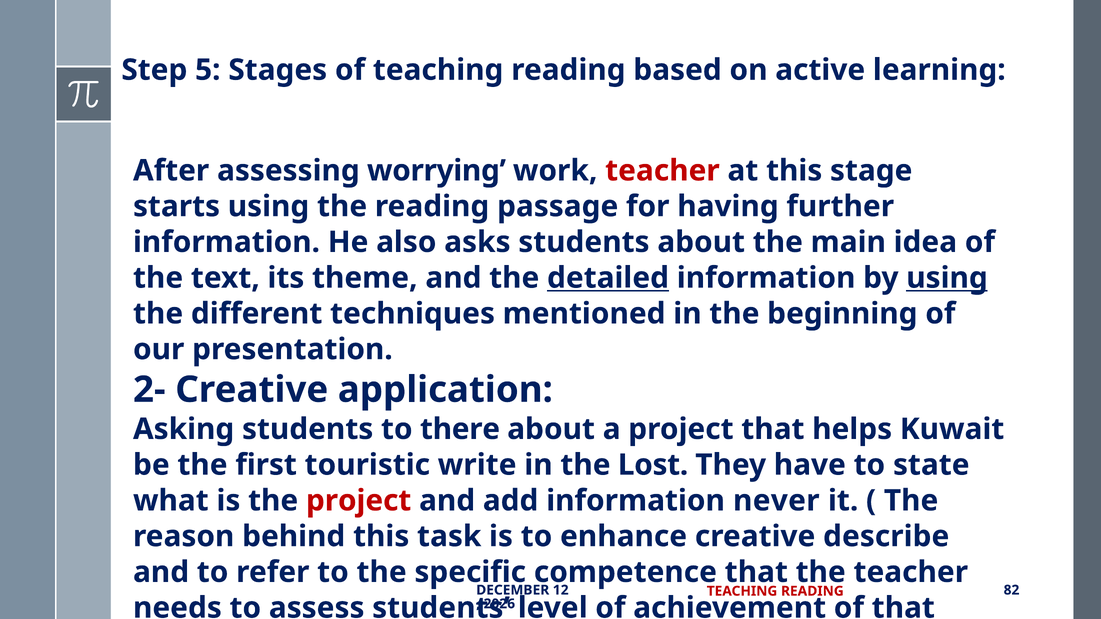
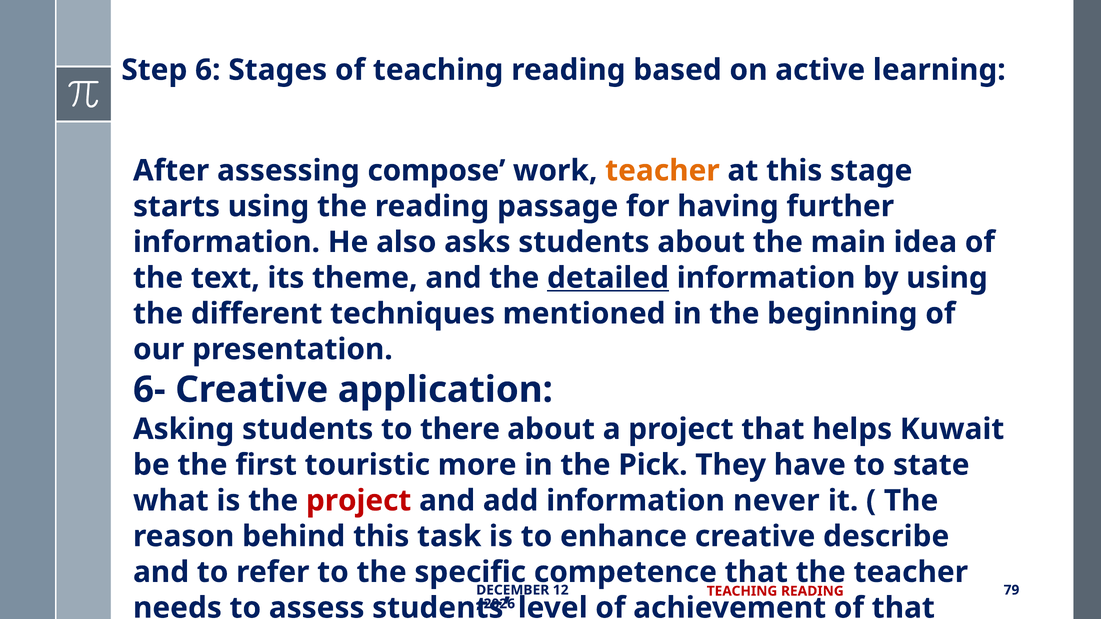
5: 5 -> 6
worrying: worrying -> compose
teacher at (662, 171) colour: red -> orange
using at (947, 278) underline: present -> none
2-: 2- -> 6-
write: write -> more
Lost: Lost -> Pick
82: 82 -> 79
